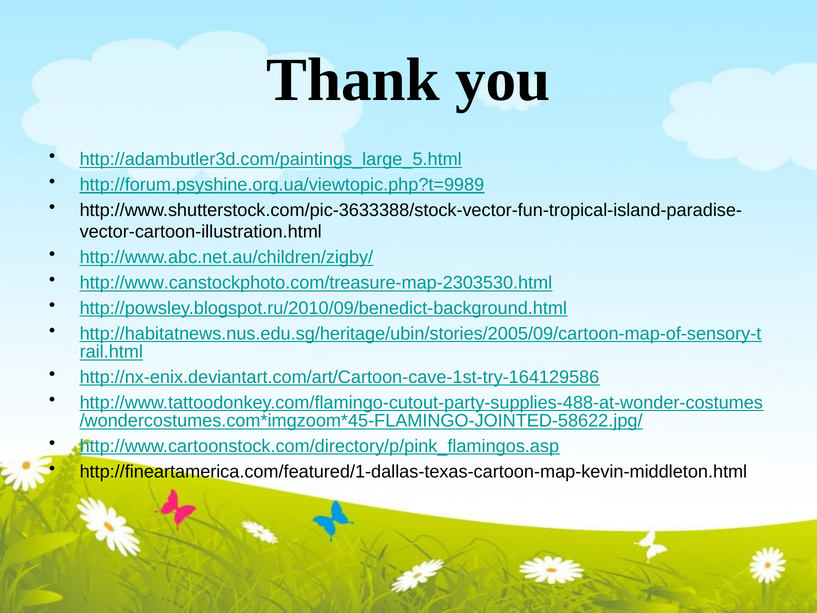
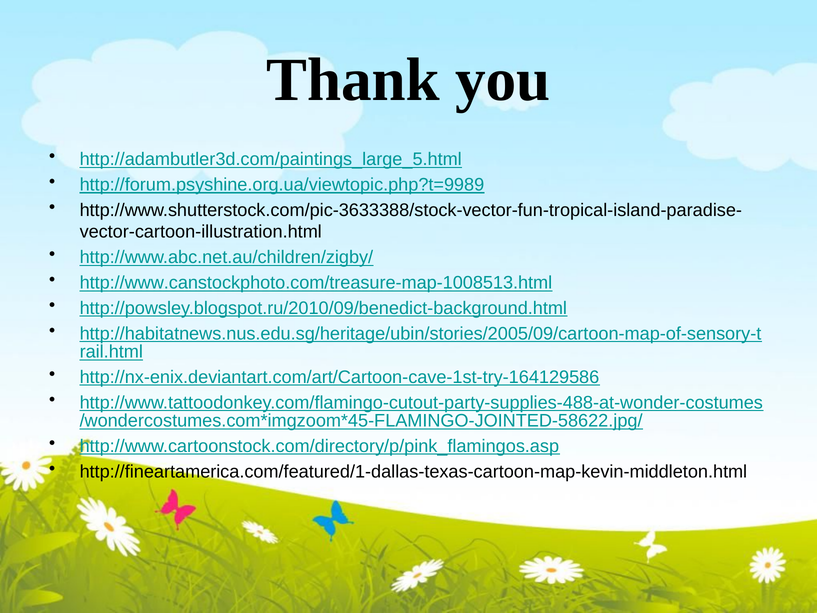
http://www.canstockphoto.com/treasure-map-2303530.html: http://www.canstockphoto.com/treasure-map-2303530.html -> http://www.canstockphoto.com/treasure-map-1008513.html
